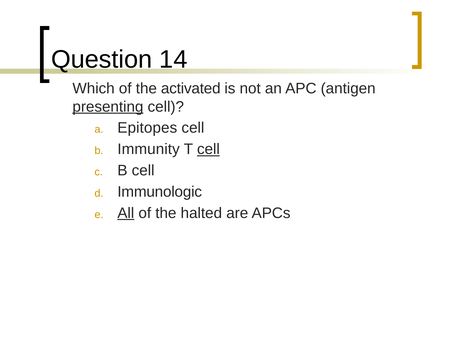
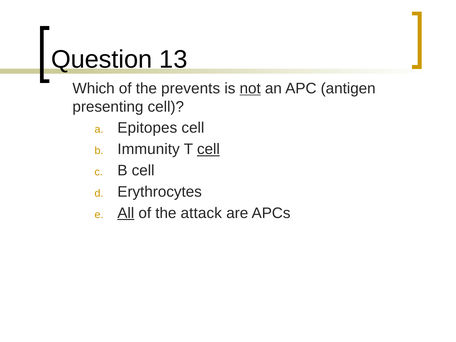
14: 14 -> 13
activated: activated -> prevents
not underline: none -> present
presenting underline: present -> none
Immunologic: Immunologic -> Erythrocytes
halted: halted -> attack
